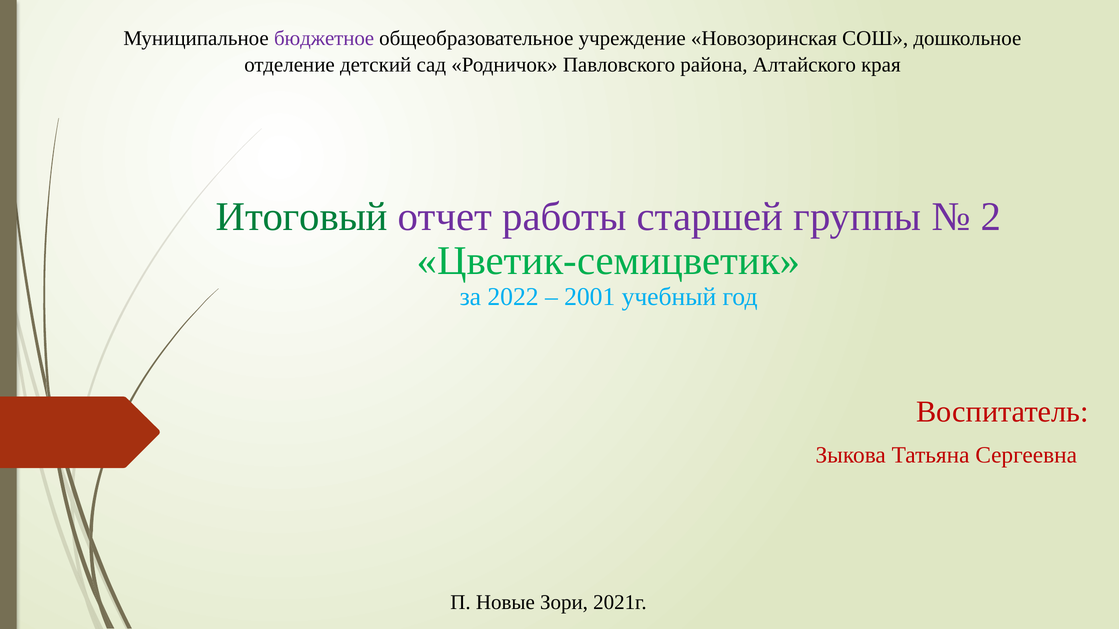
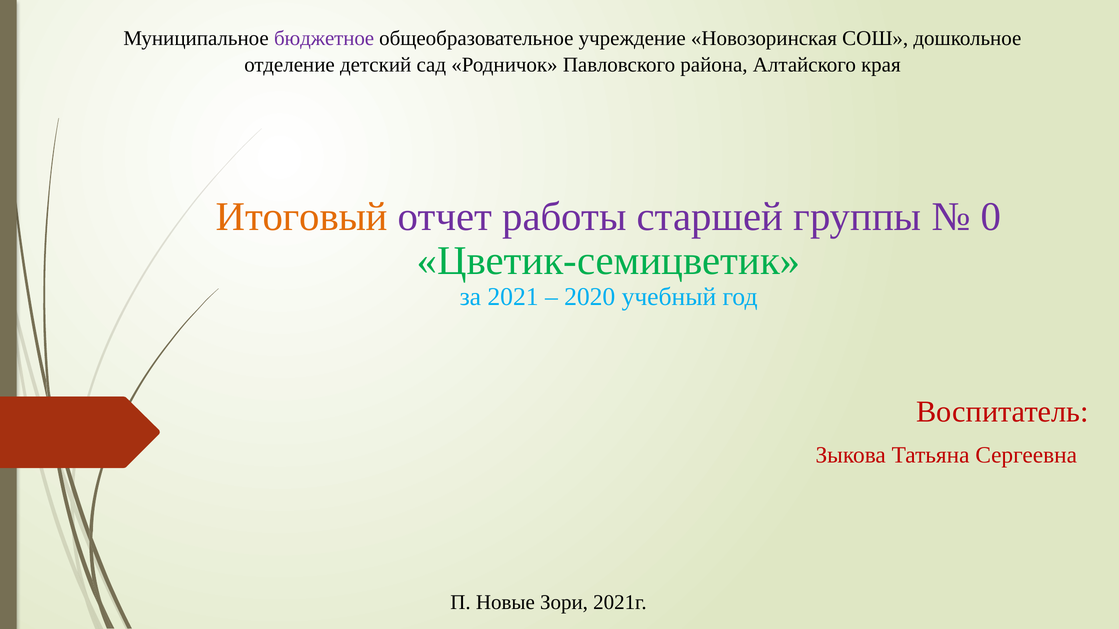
Итоговый colour: green -> orange
2: 2 -> 0
2022: 2022 -> 2021
2001: 2001 -> 2020
